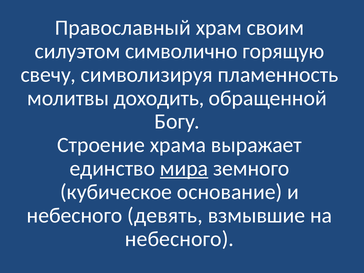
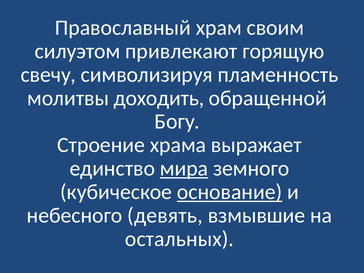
символично: символично -> привлекают
основание underline: none -> present
небесного at (179, 239): небесного -> остальных
